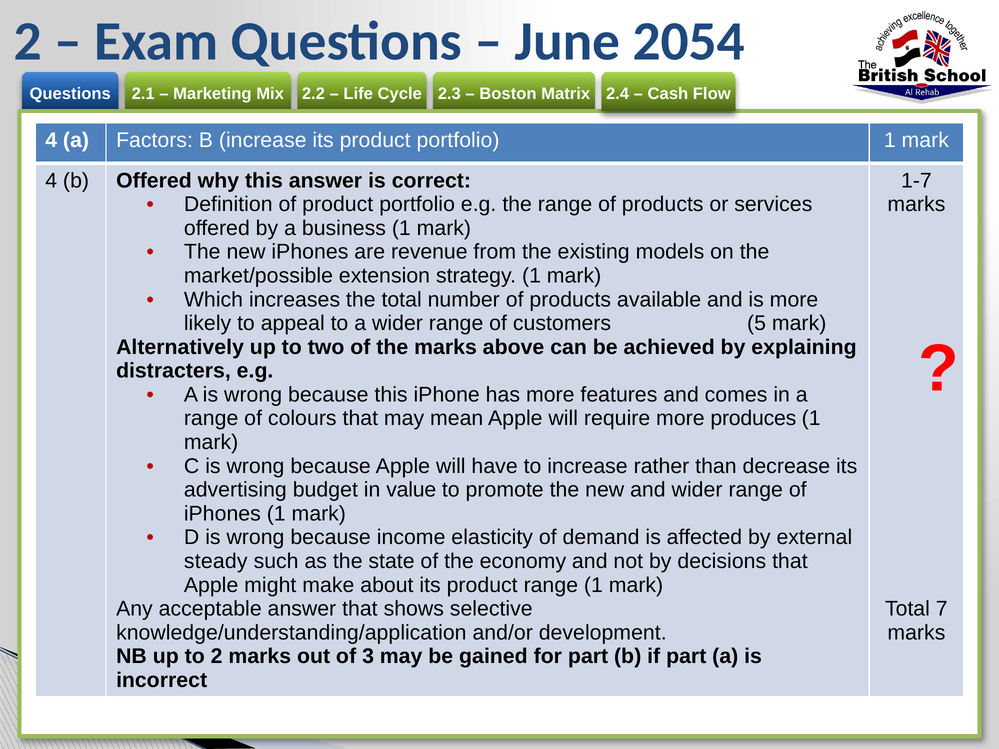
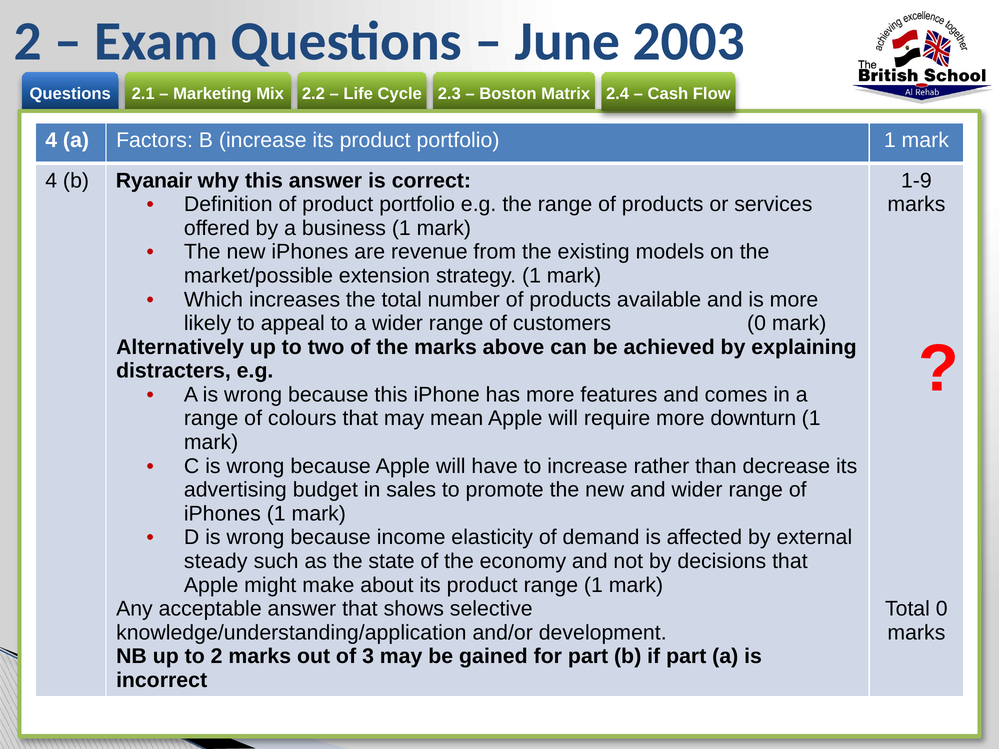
2054: 2054 -> 2003
b Offered: Offered -> Ryanair
1-7: 1-7 -> 1-9
customers 5: 5 -> 0
produces: produces -> downturn
value: value -> sales
Total 7: 7 -> 0
